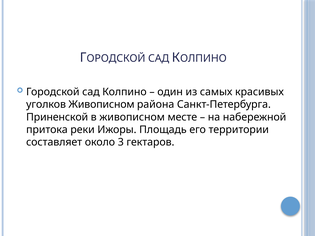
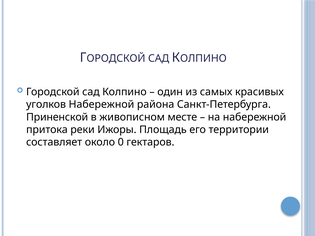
уголков Живописном: Живописном -> Набережной
3: 3 -> 0
